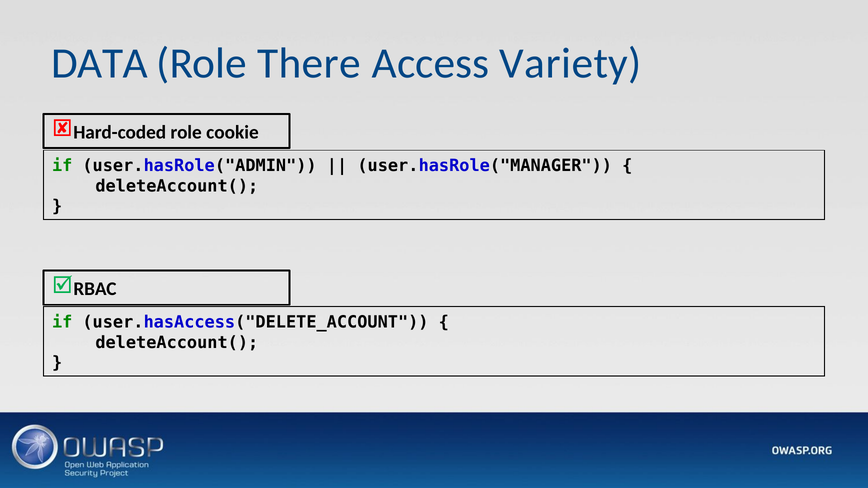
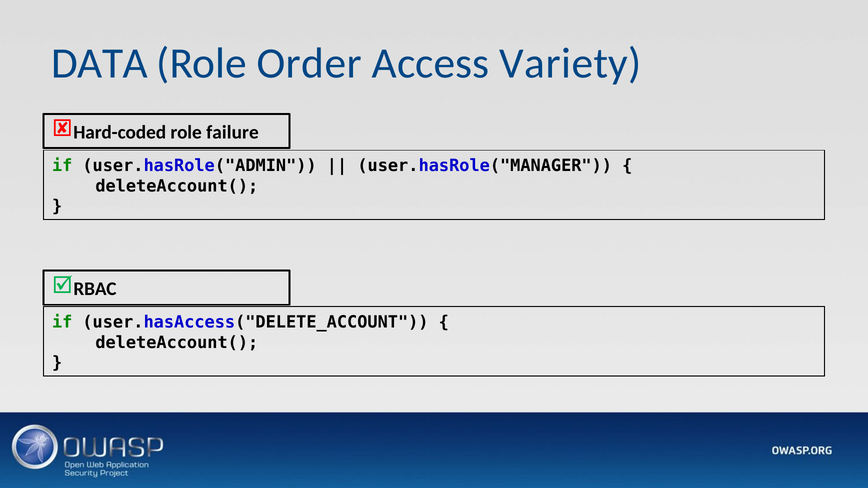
There: There -> Order
cookie: cookie -> failure
